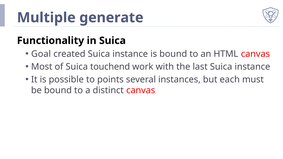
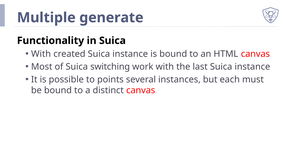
Goal at (41, 54): Goal -> With
touchend: touchend -> switching
